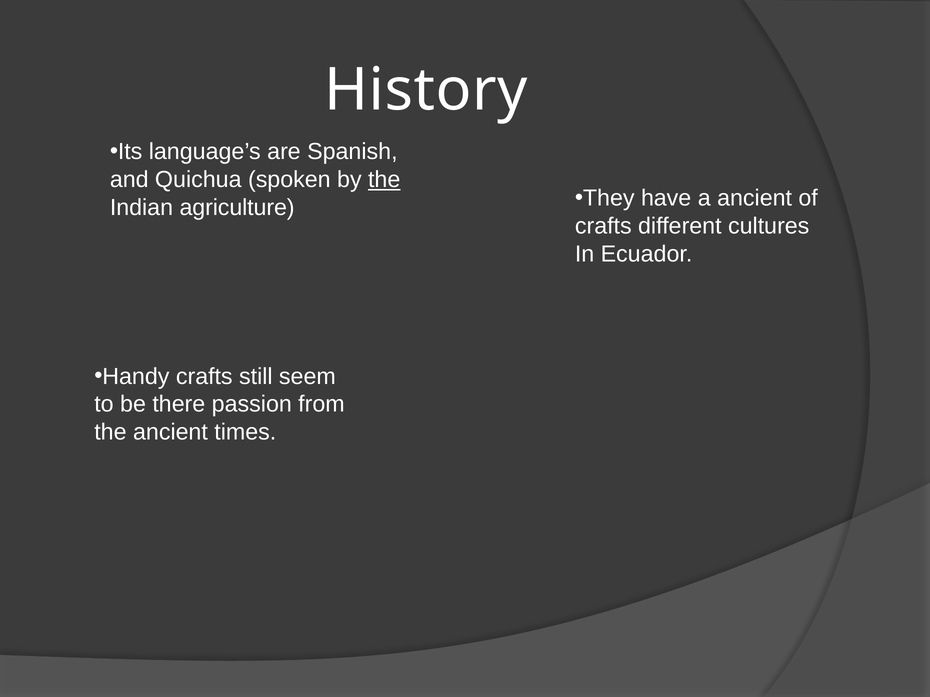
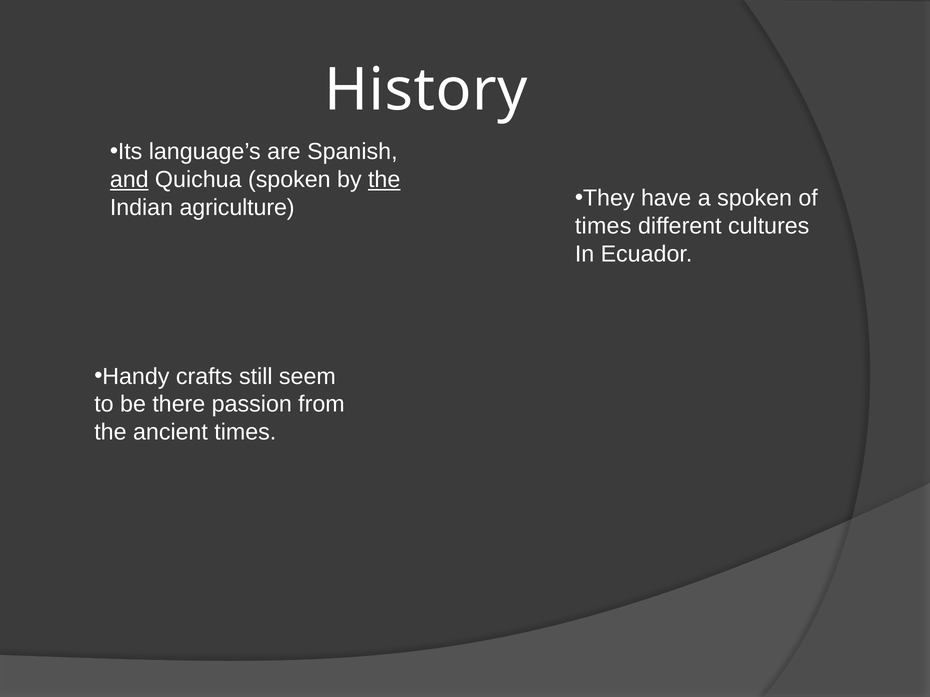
and underline: none -> present
a ancient: ancient -> spoken
crafts at (603, 226): crafts -> times
